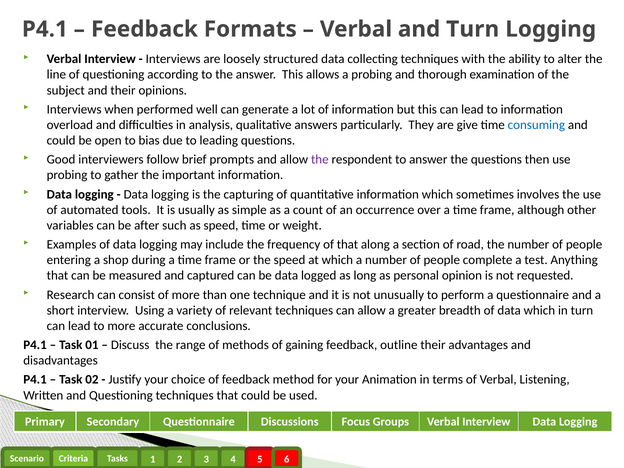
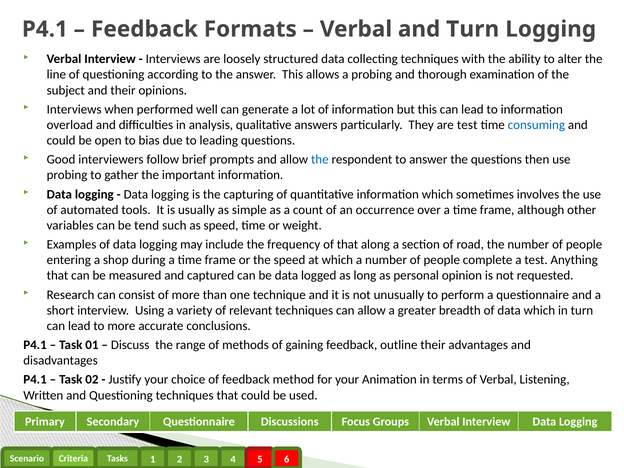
are give: give -> test
the at (320, 160) colour: purple -> blue
after: after -> tend
